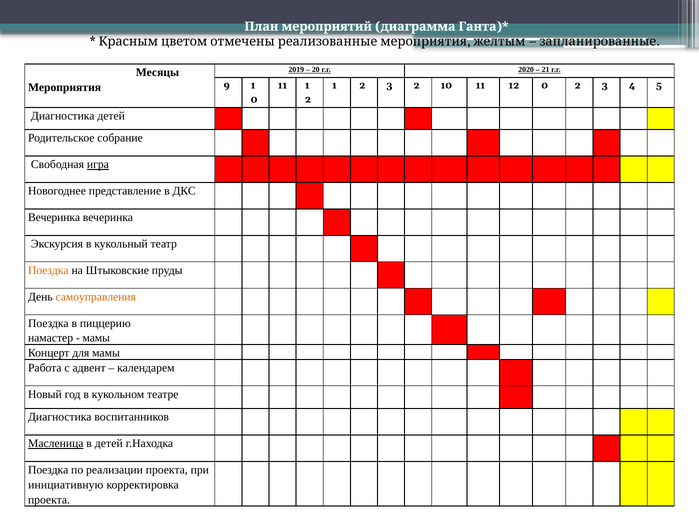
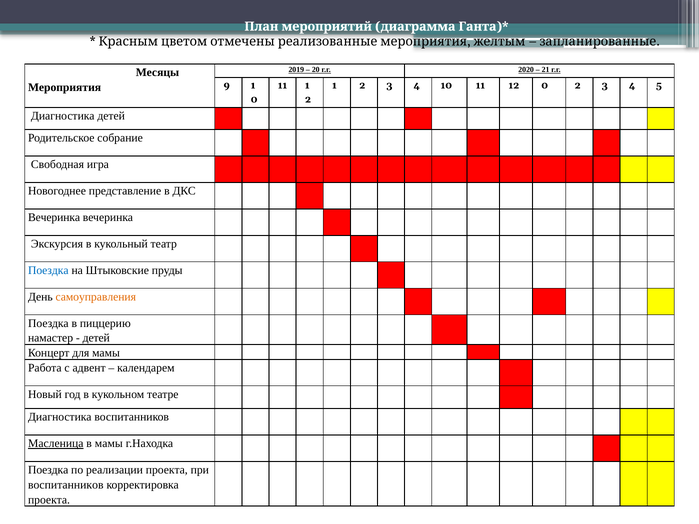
1 2 3 2: 2 -> 4
игра underline: present -> none
Поездка at (48, 270) colour: orange -> blue
мамы at (96, 338): мамы -> детей
в детей: детей -> мамы
инициативную at (66, 485): инициативную -> воспитанников
